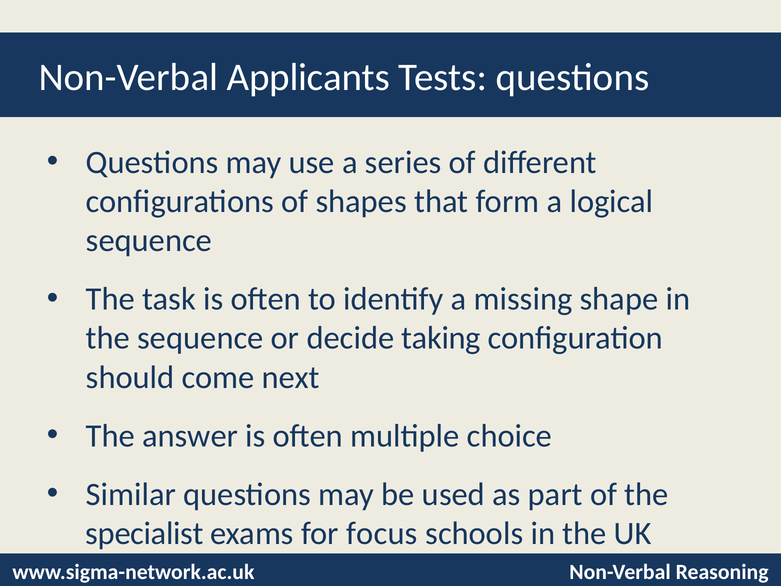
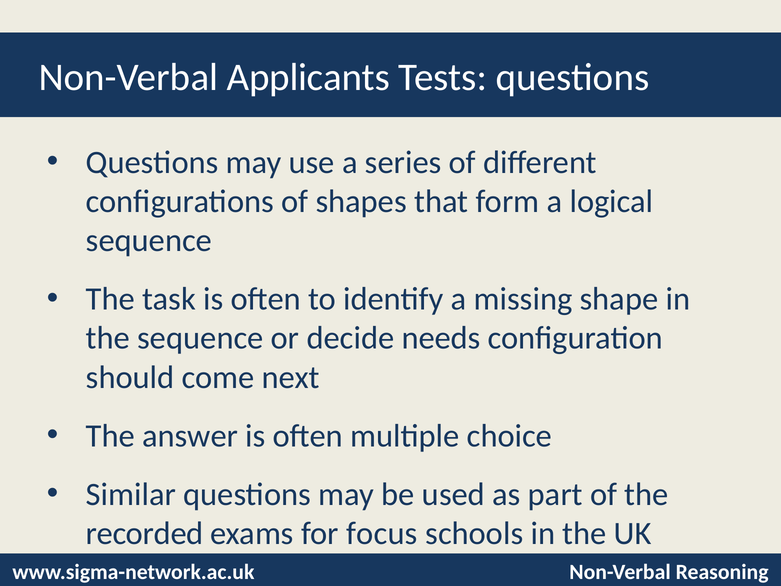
taking: taking -> needs
specialist: specialist -> recorded
